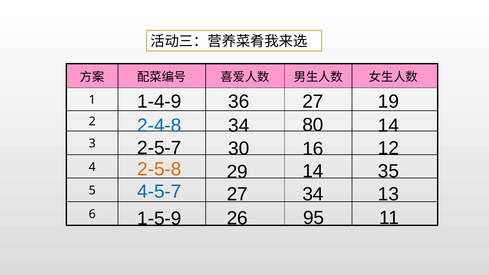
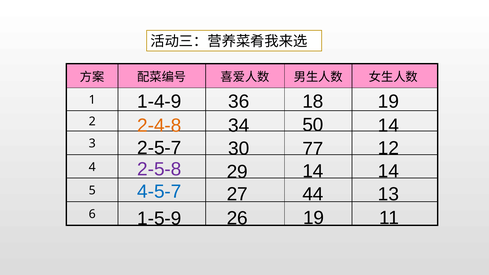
36 27: 27 -> 18
2-4-8 colour: blue -> orange
80: 80 -> 50
16: 16 -> 77
2-5-8 colour: orange -> purple
14 35: 35 -> 14
27 34: 34 -> 44
26 95: 95 -> 19
